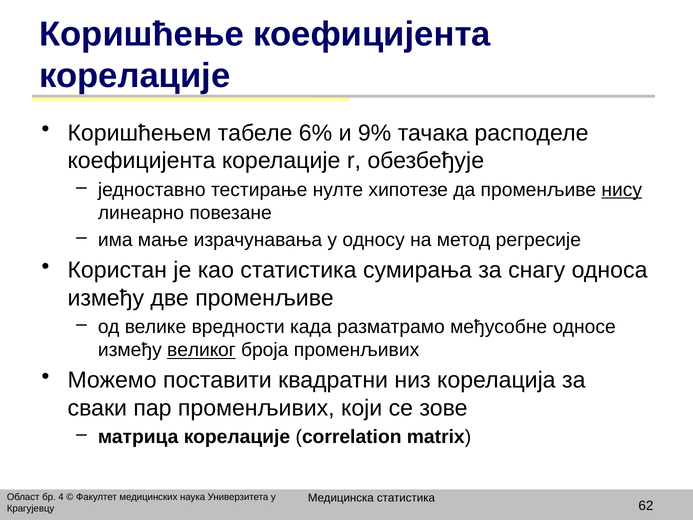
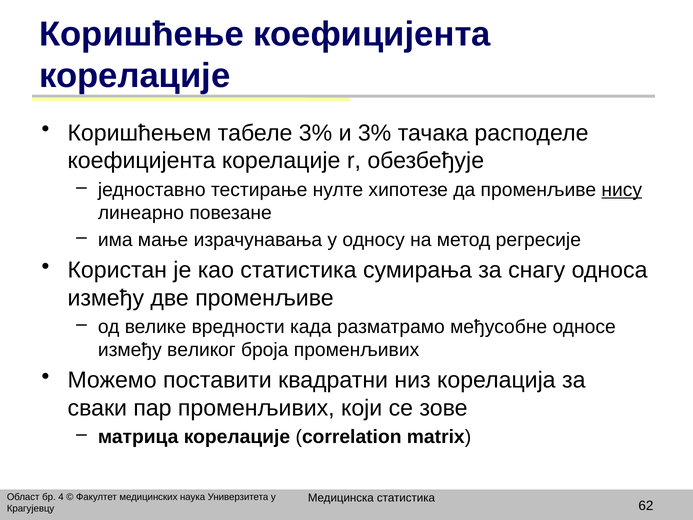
табеле 6%: 6% -> 3%
и 9%: 9% -> 3%
великог underline: present -> none
